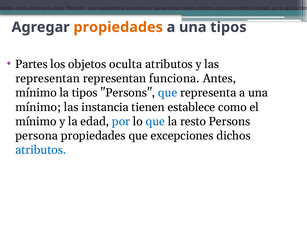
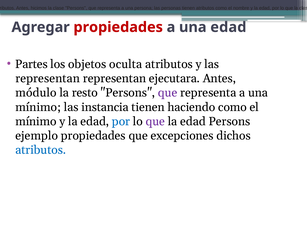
propiedades at (118, 27) colour: orange -> red
una tipos: tipos -> edad
funciona: funciona -> ejecutara
mínimo at (36, 93): mínimo -> módulo
la tipos: tipos -> resto
que at (168, 93) colour: blue -> purple
establece: establece -> haciendo
que at (155, 122) colour: blue -> purple
resto at (193, 122): resto -> edad
persona at (37, 136): persona -> ejemplo
